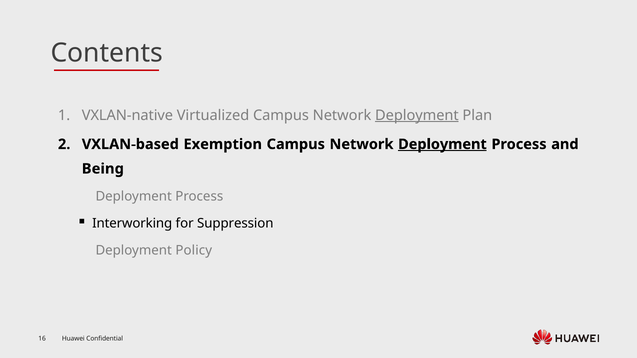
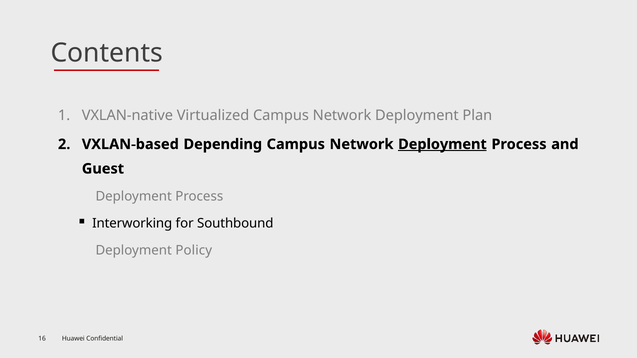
Deployment at (417, 116) underline: present -> none
Exemption: Exemption -> Depending
Being: Being -> Guest
Suppression: Suppression -> Southbound
